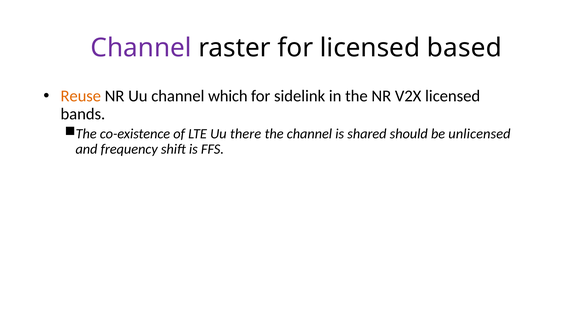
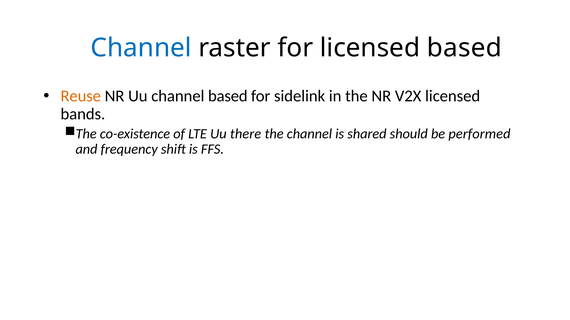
Channel at (141, 48) colour: purple -> blue
channel which: which -> based
unlicensed: unlicensed -> performed
